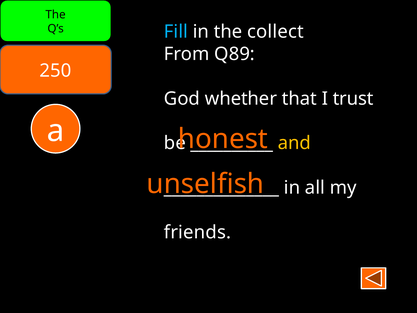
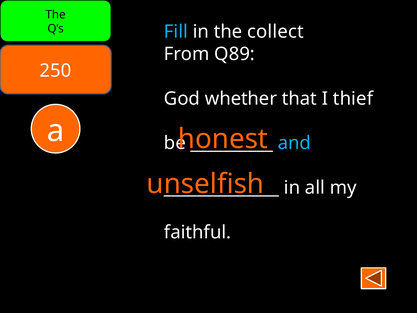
trust: trust -> thief
and colour: yellow -> light blue
friends: friends -> faithful
